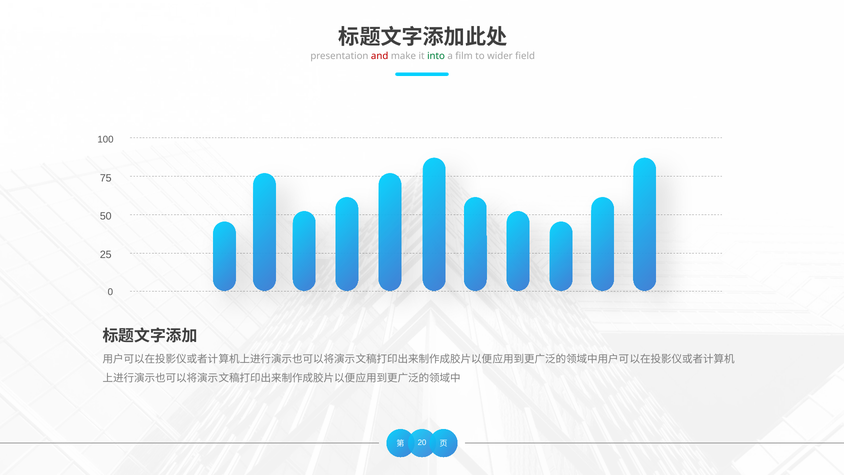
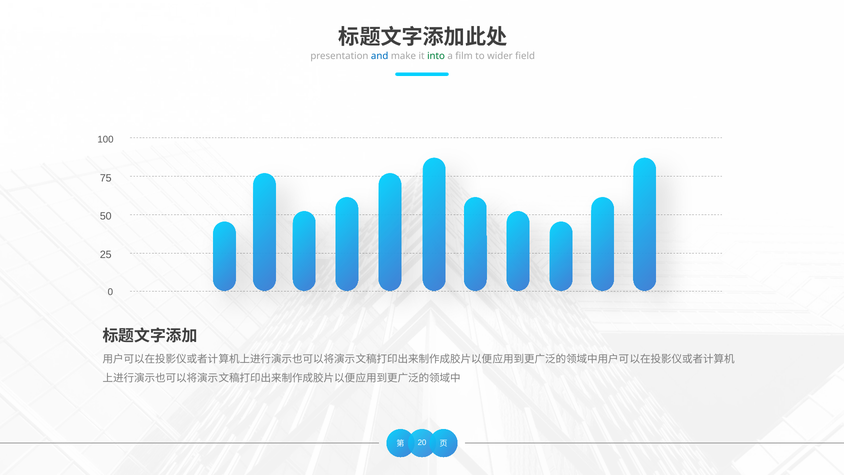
and colour: red -> blue
